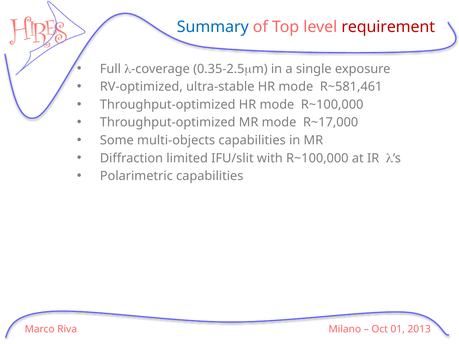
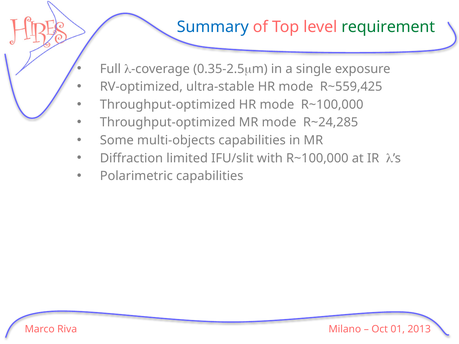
requirement colour: red -> green
R~581,461: R~581,461 -> R~559,425
R~17,000: R~17,000 -> R~24,285
